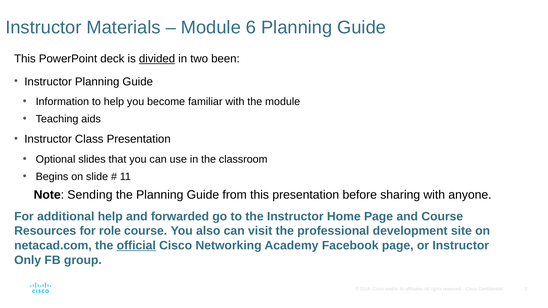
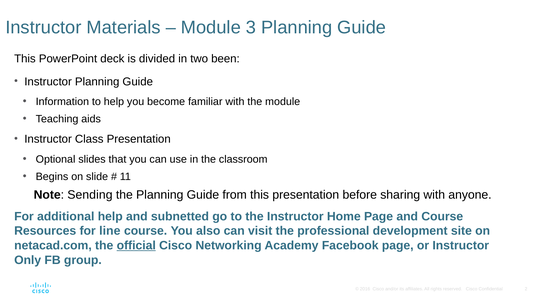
6: 6 -> 3
divided underline: present -> none
forwarded: forwarded -> subnetted
role: role -> line
